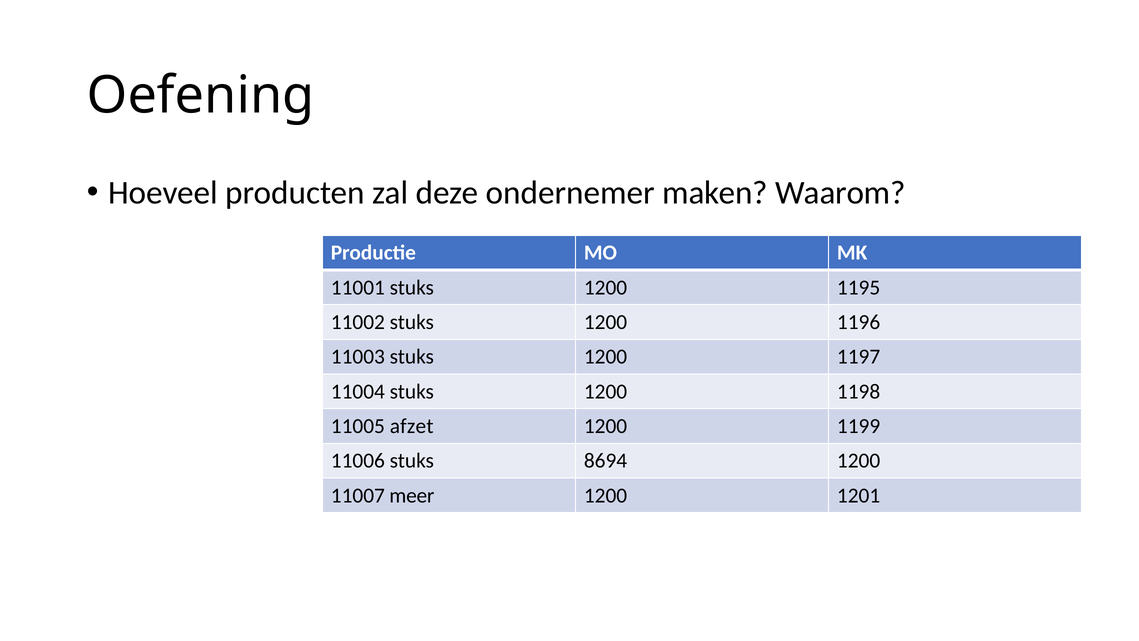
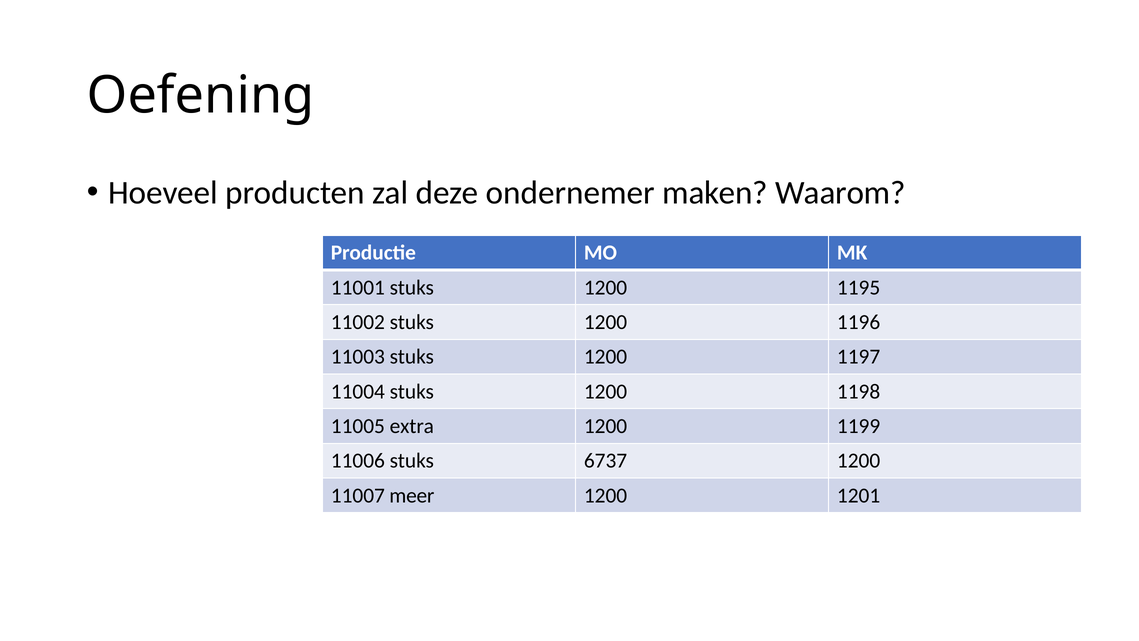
afzet: afzet -> extra
8694: 8694 -> 6737
